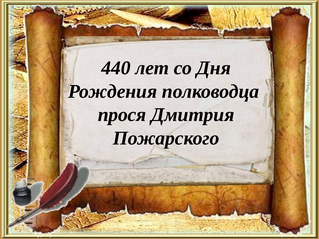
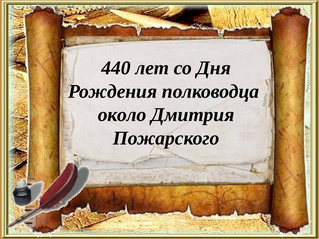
прося: прося -> около
